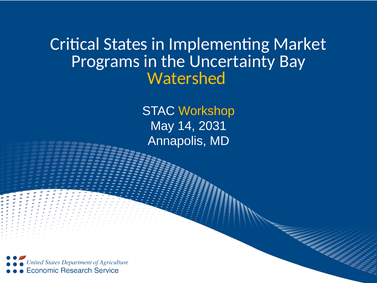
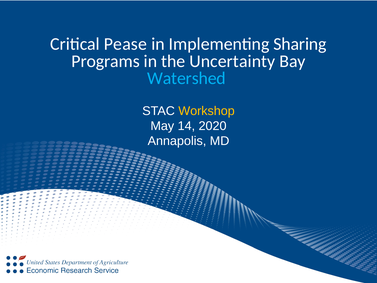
States: States -> Pease
Market: Market -> Sharing
Watershed colour: yellow -> light blue
2031: 2031 -> 2020
